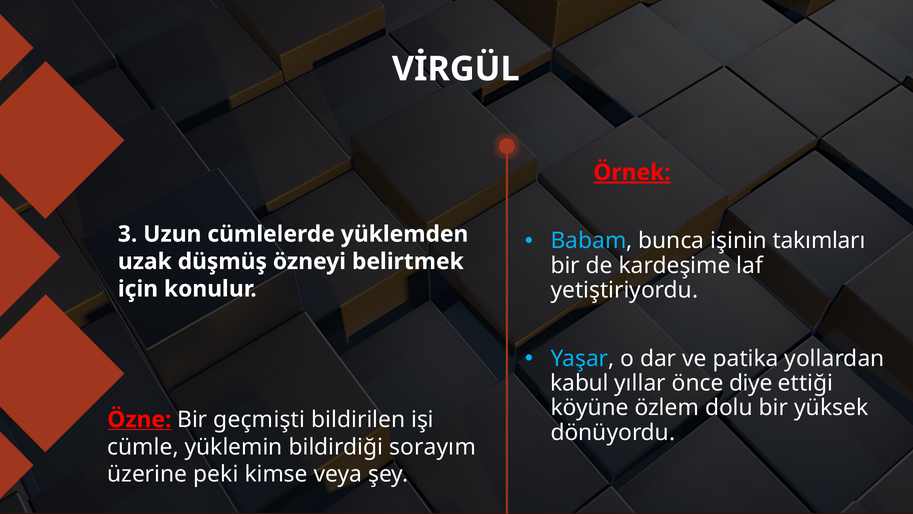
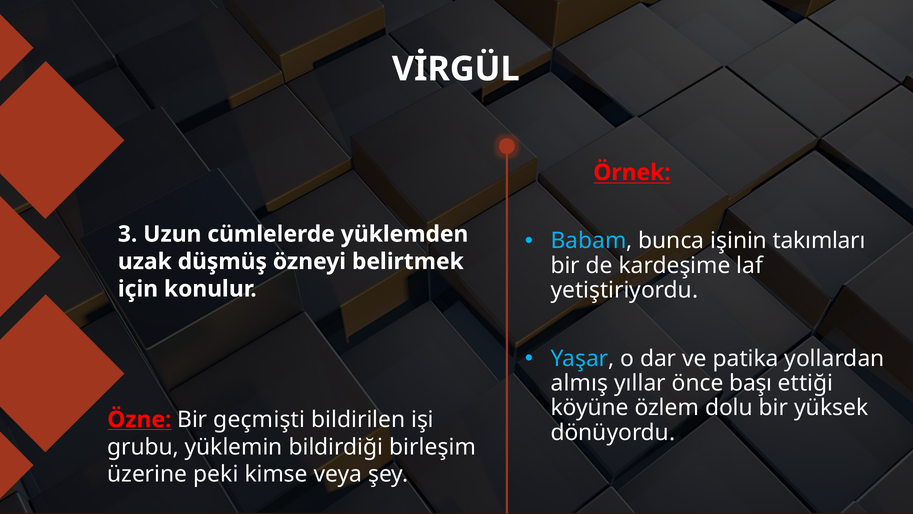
Örnek underline: present -> none
kabul: kabul -> almış
diye: diye -> başı
cümle: cümle -> grubu
sorayım: sorayım -> birleşim
